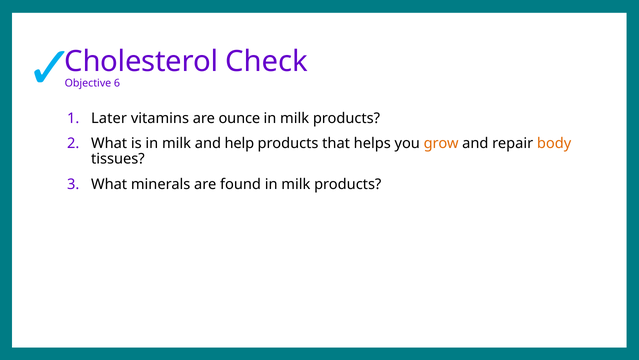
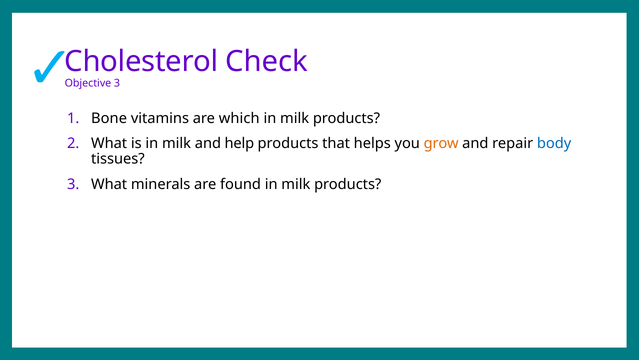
Objective 6: 6 -> 3
Later: Later -> Bone
ounce: ounce -> which
body colour: orange -> blue
